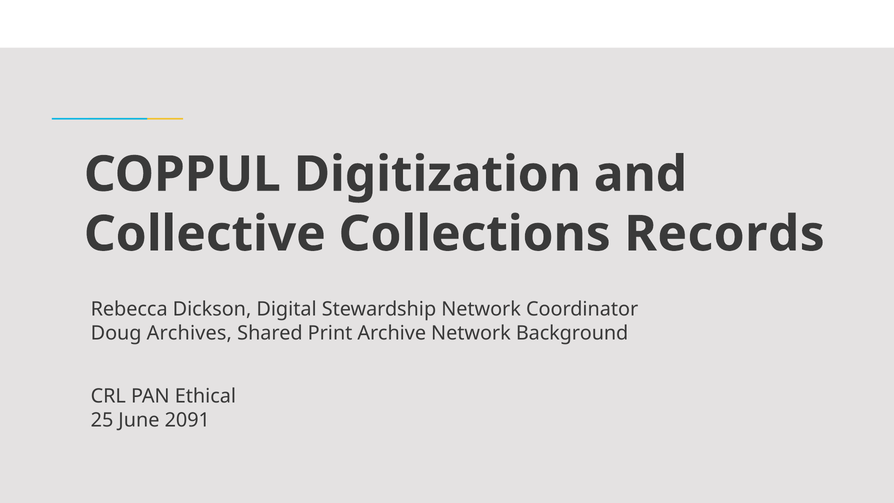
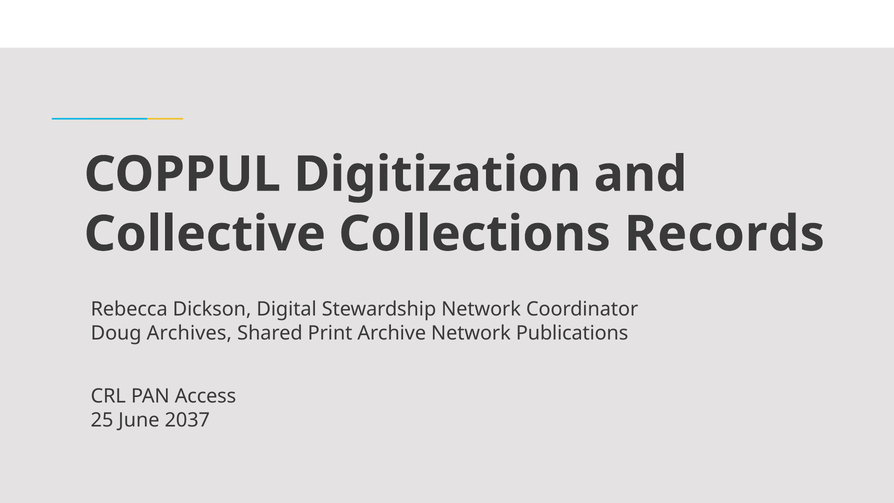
Background: Background -> Publications
Ethical: Ethical -> Access
2091: 2091 -> 2037
